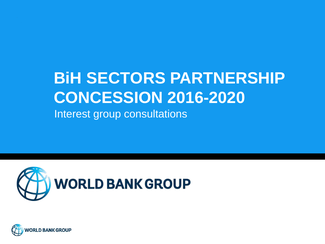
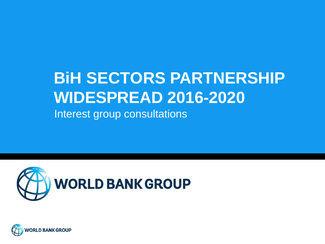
CONCESSION: CONCESSION -> WIDESPREAD
